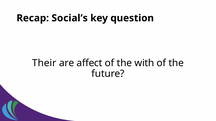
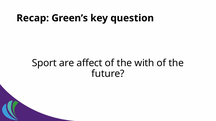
Social’s: Social’s -> Green’s
Their: Their -> Sport
